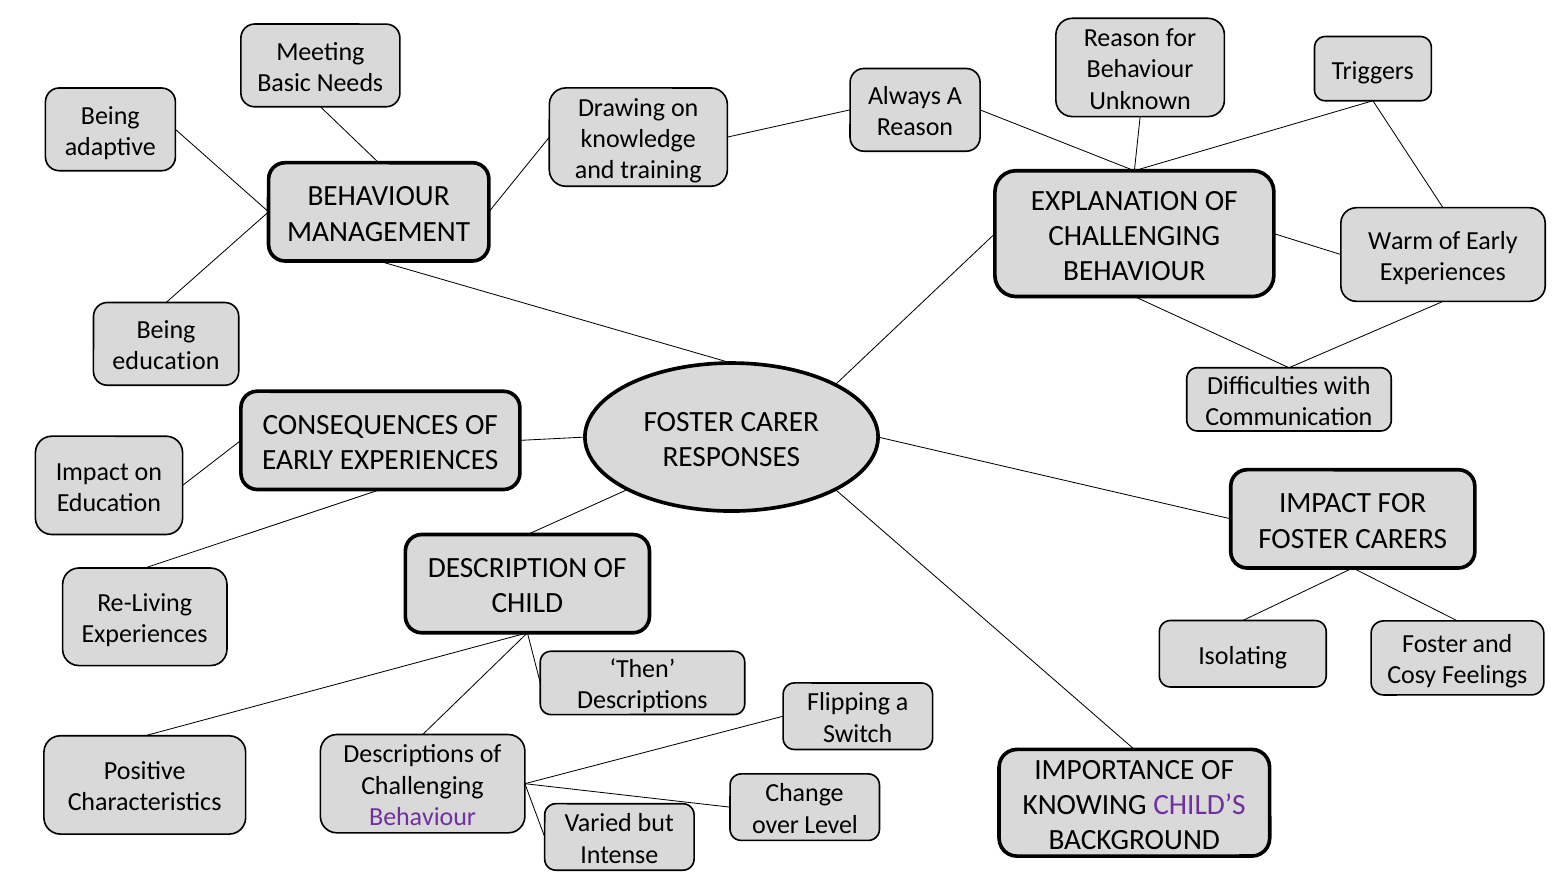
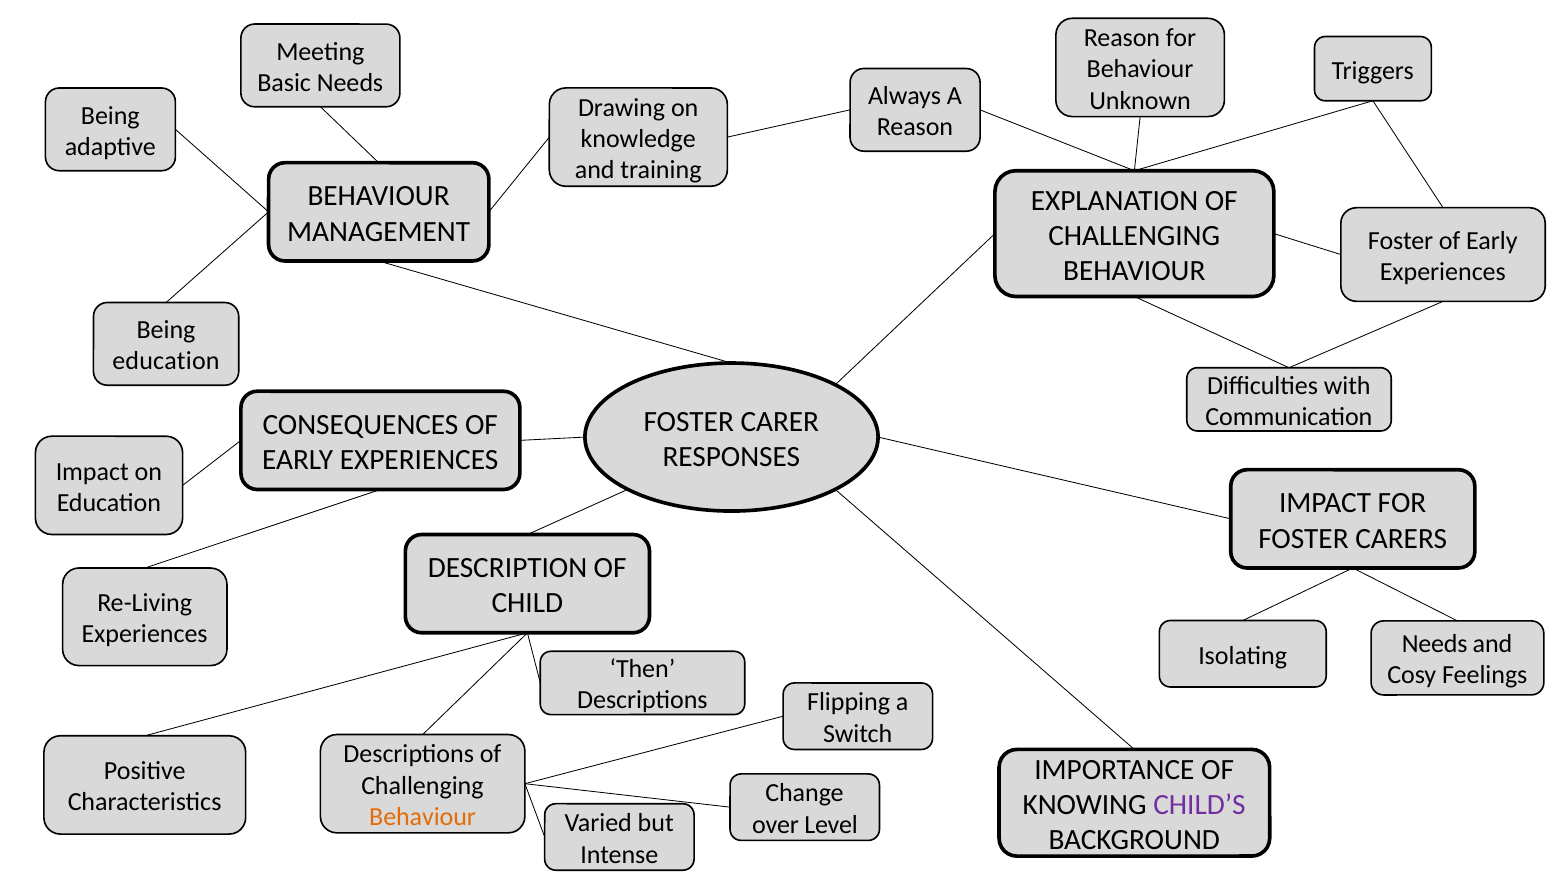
Warm at (1401, 241): Warm -> Foster
Isolating Foster: Foster -> Needs
Behaviour at (423, 817) colour: purple -> orange
